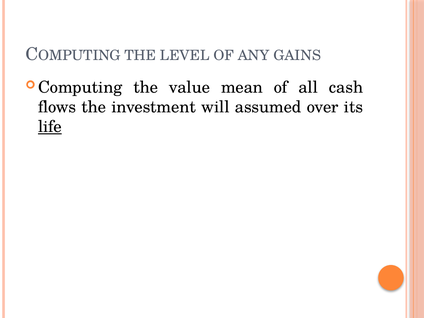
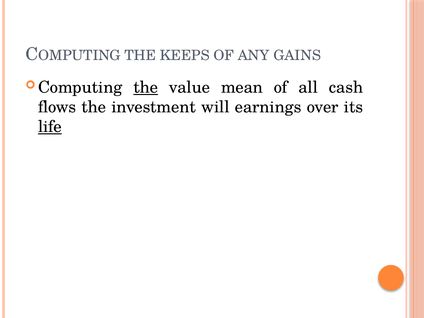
LEVEL: LEVEL -> KEEPS
the at (146, 87) underline: none -> present
assumed: assumed -> earnings
